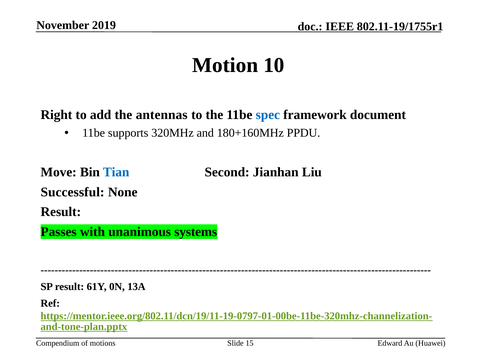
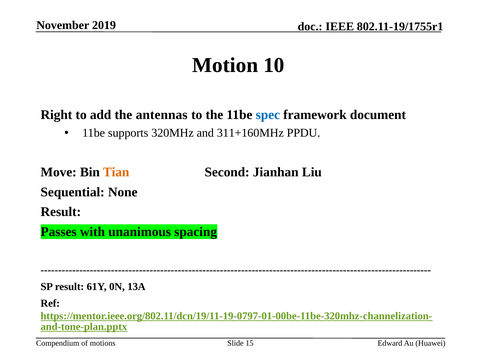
180+160MHz: 180+160MHz -> 311+160MHz
Tian colour: blue -> orange
Successful: Successful -> Sequential
systems: systems -> spacing
